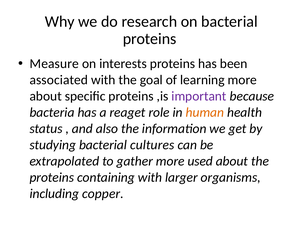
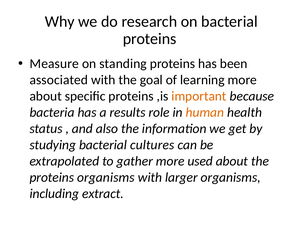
interests: interests -> standing
important colour: purple -> orange
reaget: reaget -> results
proteins containing: containing -> organisms
copper: copper -> extract
